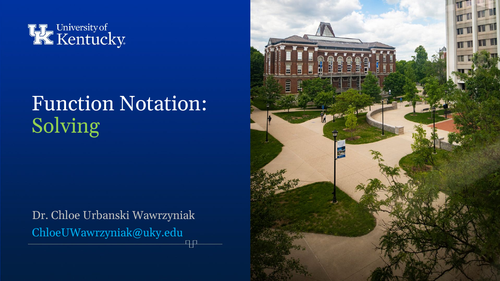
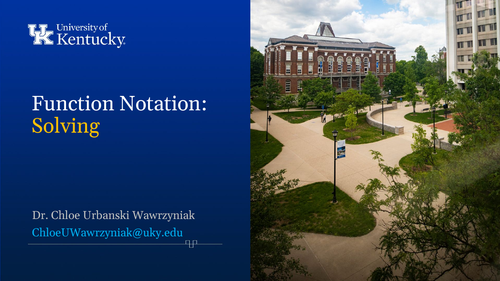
Solving colour: light green -> yellow
